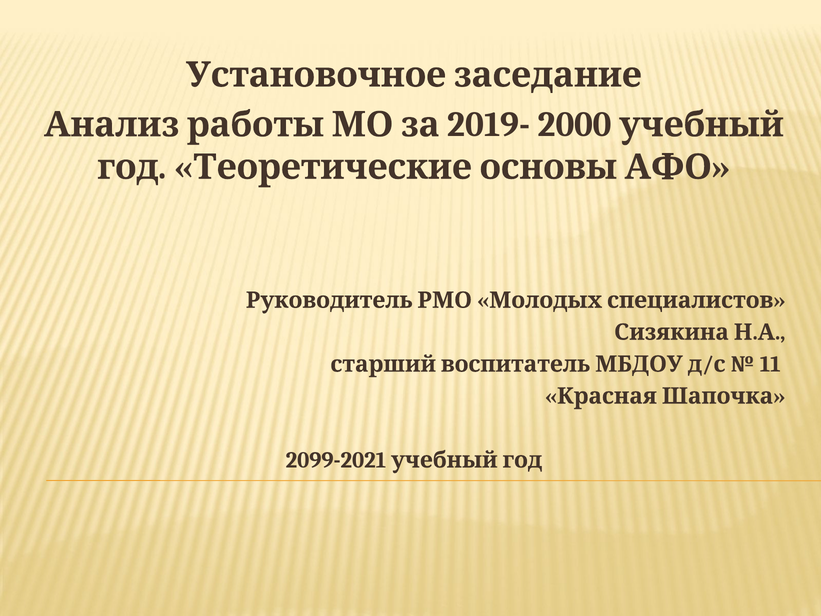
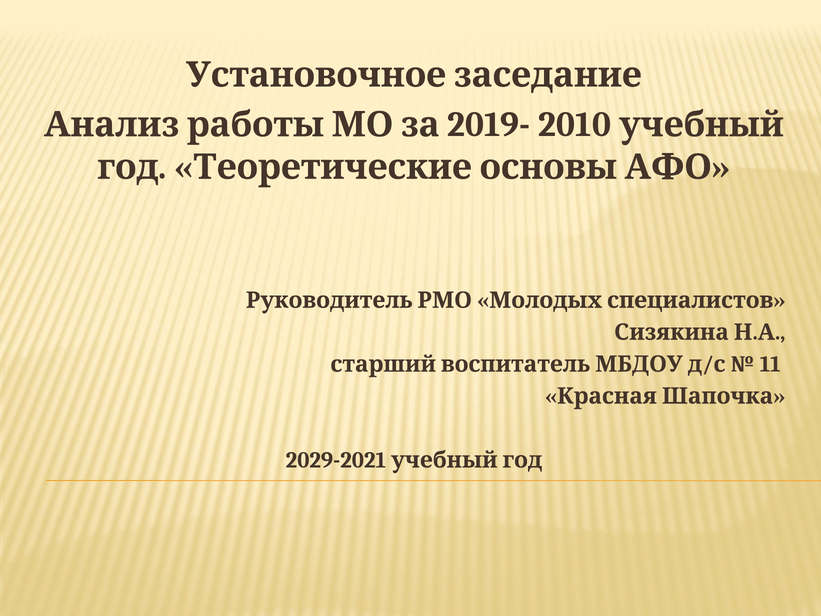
2000: 2000 -> 2010
2099-2021: 2099-2021 -> 2029-2021
